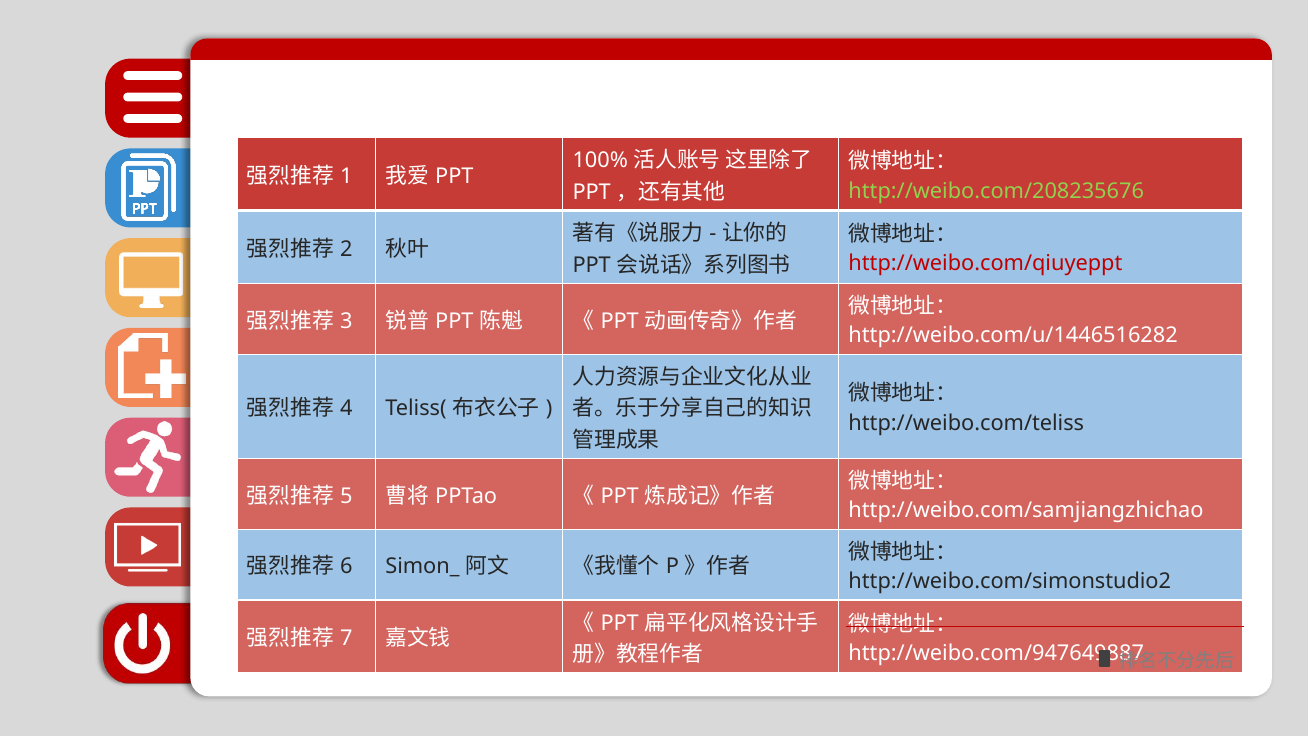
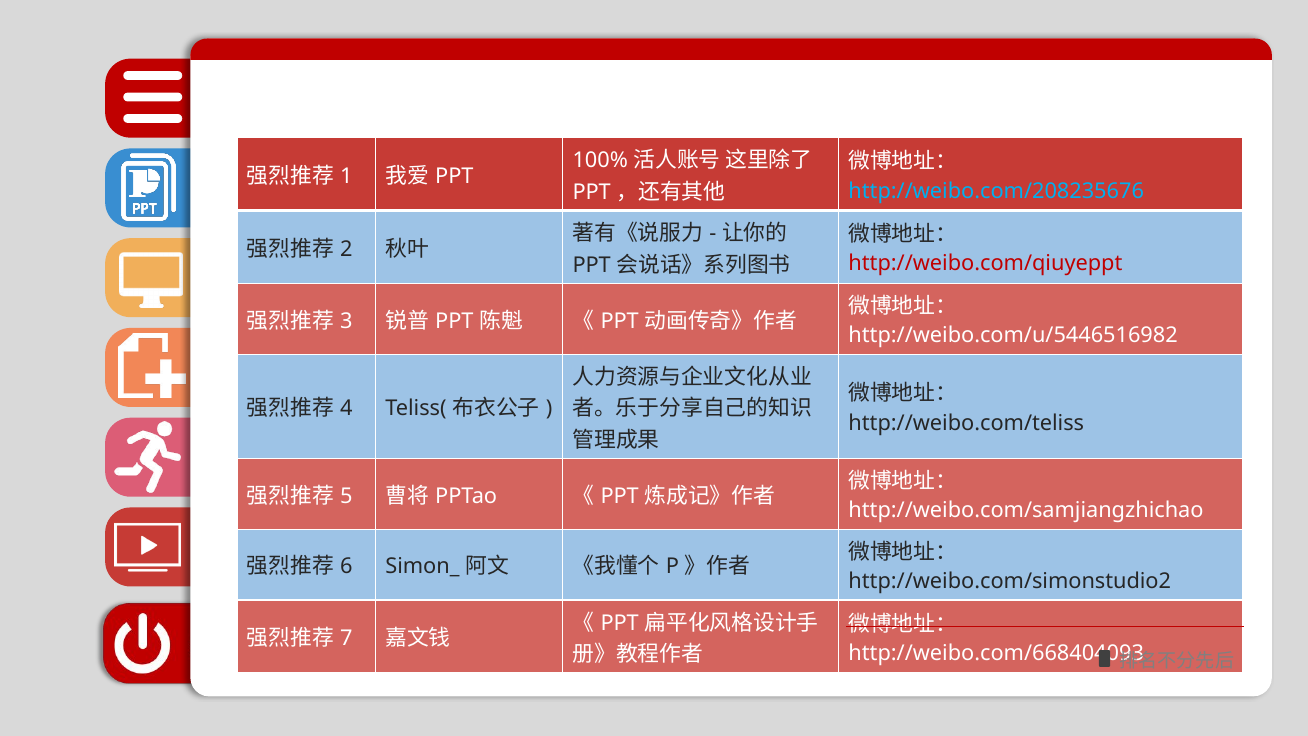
http://weibo.com/208235676 colour: light green -> light blue
http://weibo.com/u/1446516282: http://weibo.com/u/1446516282 -> http://weibo.com/u/5446516982
http://weibo.com/947649887: http://weibo.com/947649887 -> http://weibo.com/668404093
